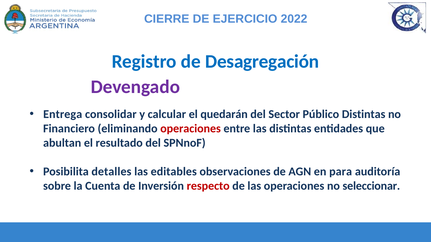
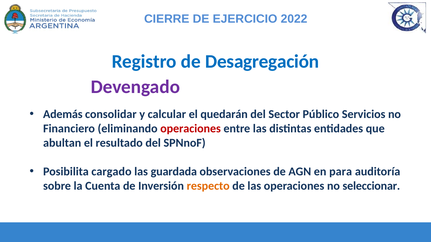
Entrega: Entrega -> Además
Público Distintas: Distintas -> Servicios
detalles: detalles -> cargado
editables: editables -> guardada
respecto colour: red -> orange
